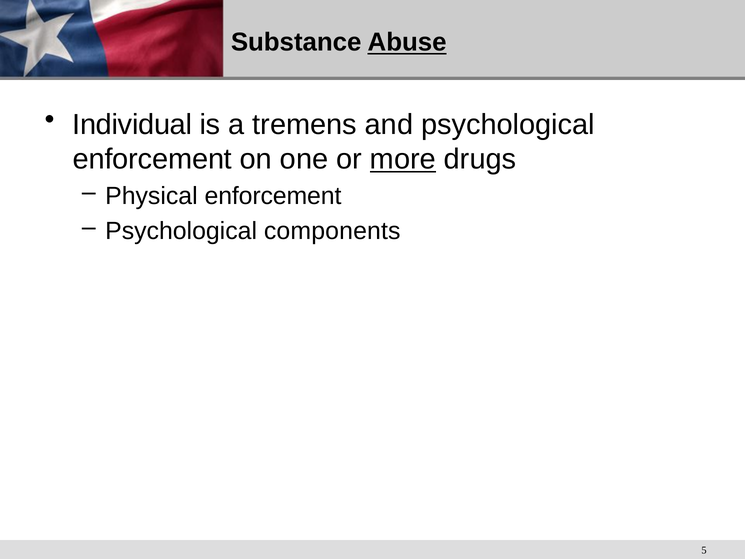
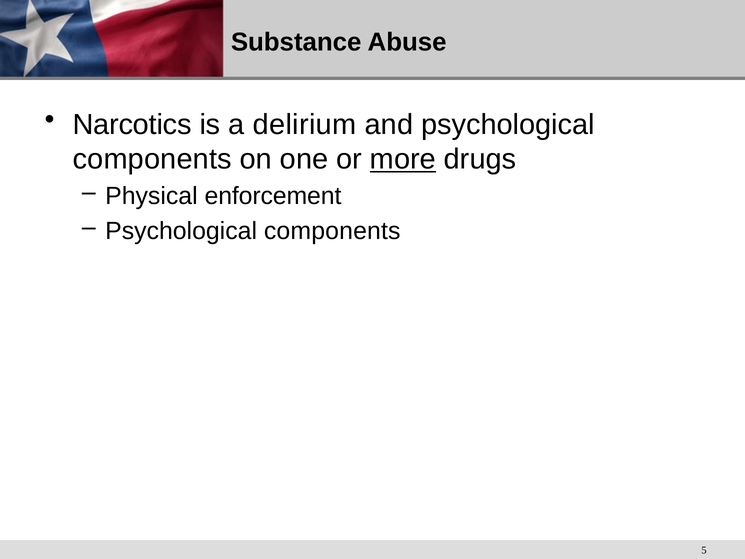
Abuse underline: present -> none
Individual: Individual -> Narcotics
tremens: tremens -> delirium
enforcement at (152, 159): enforcement -> components
